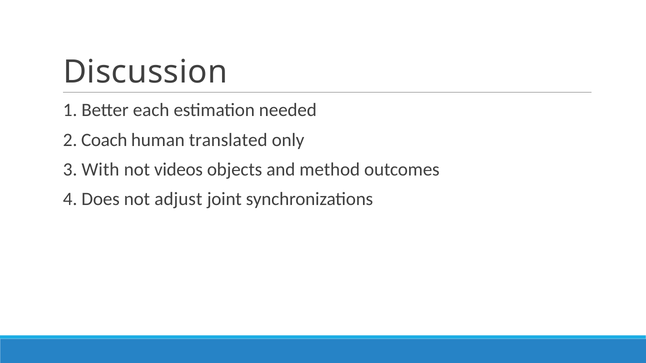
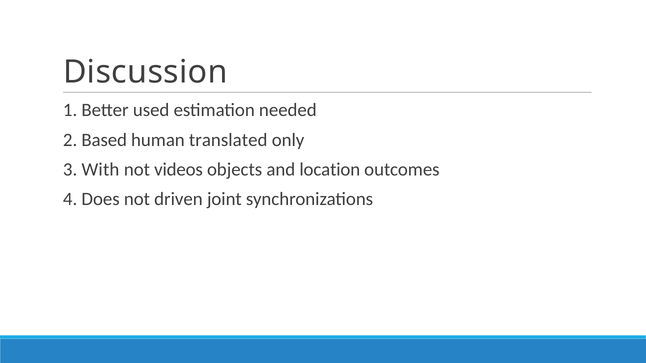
each: each -> used
Coach: Coach -> Based
method: method -> location
adjust: adjust -> driven
